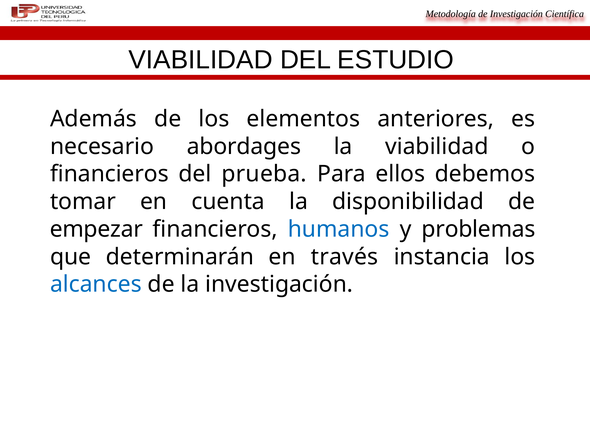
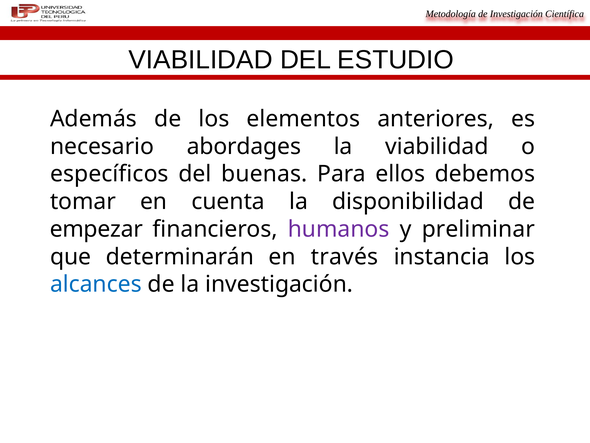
financieros at (109, 174): financieros -> específicos
prueba: prueba -> buenas
humanos colour: blue -> purple
problemas: problemas -> preliminar
